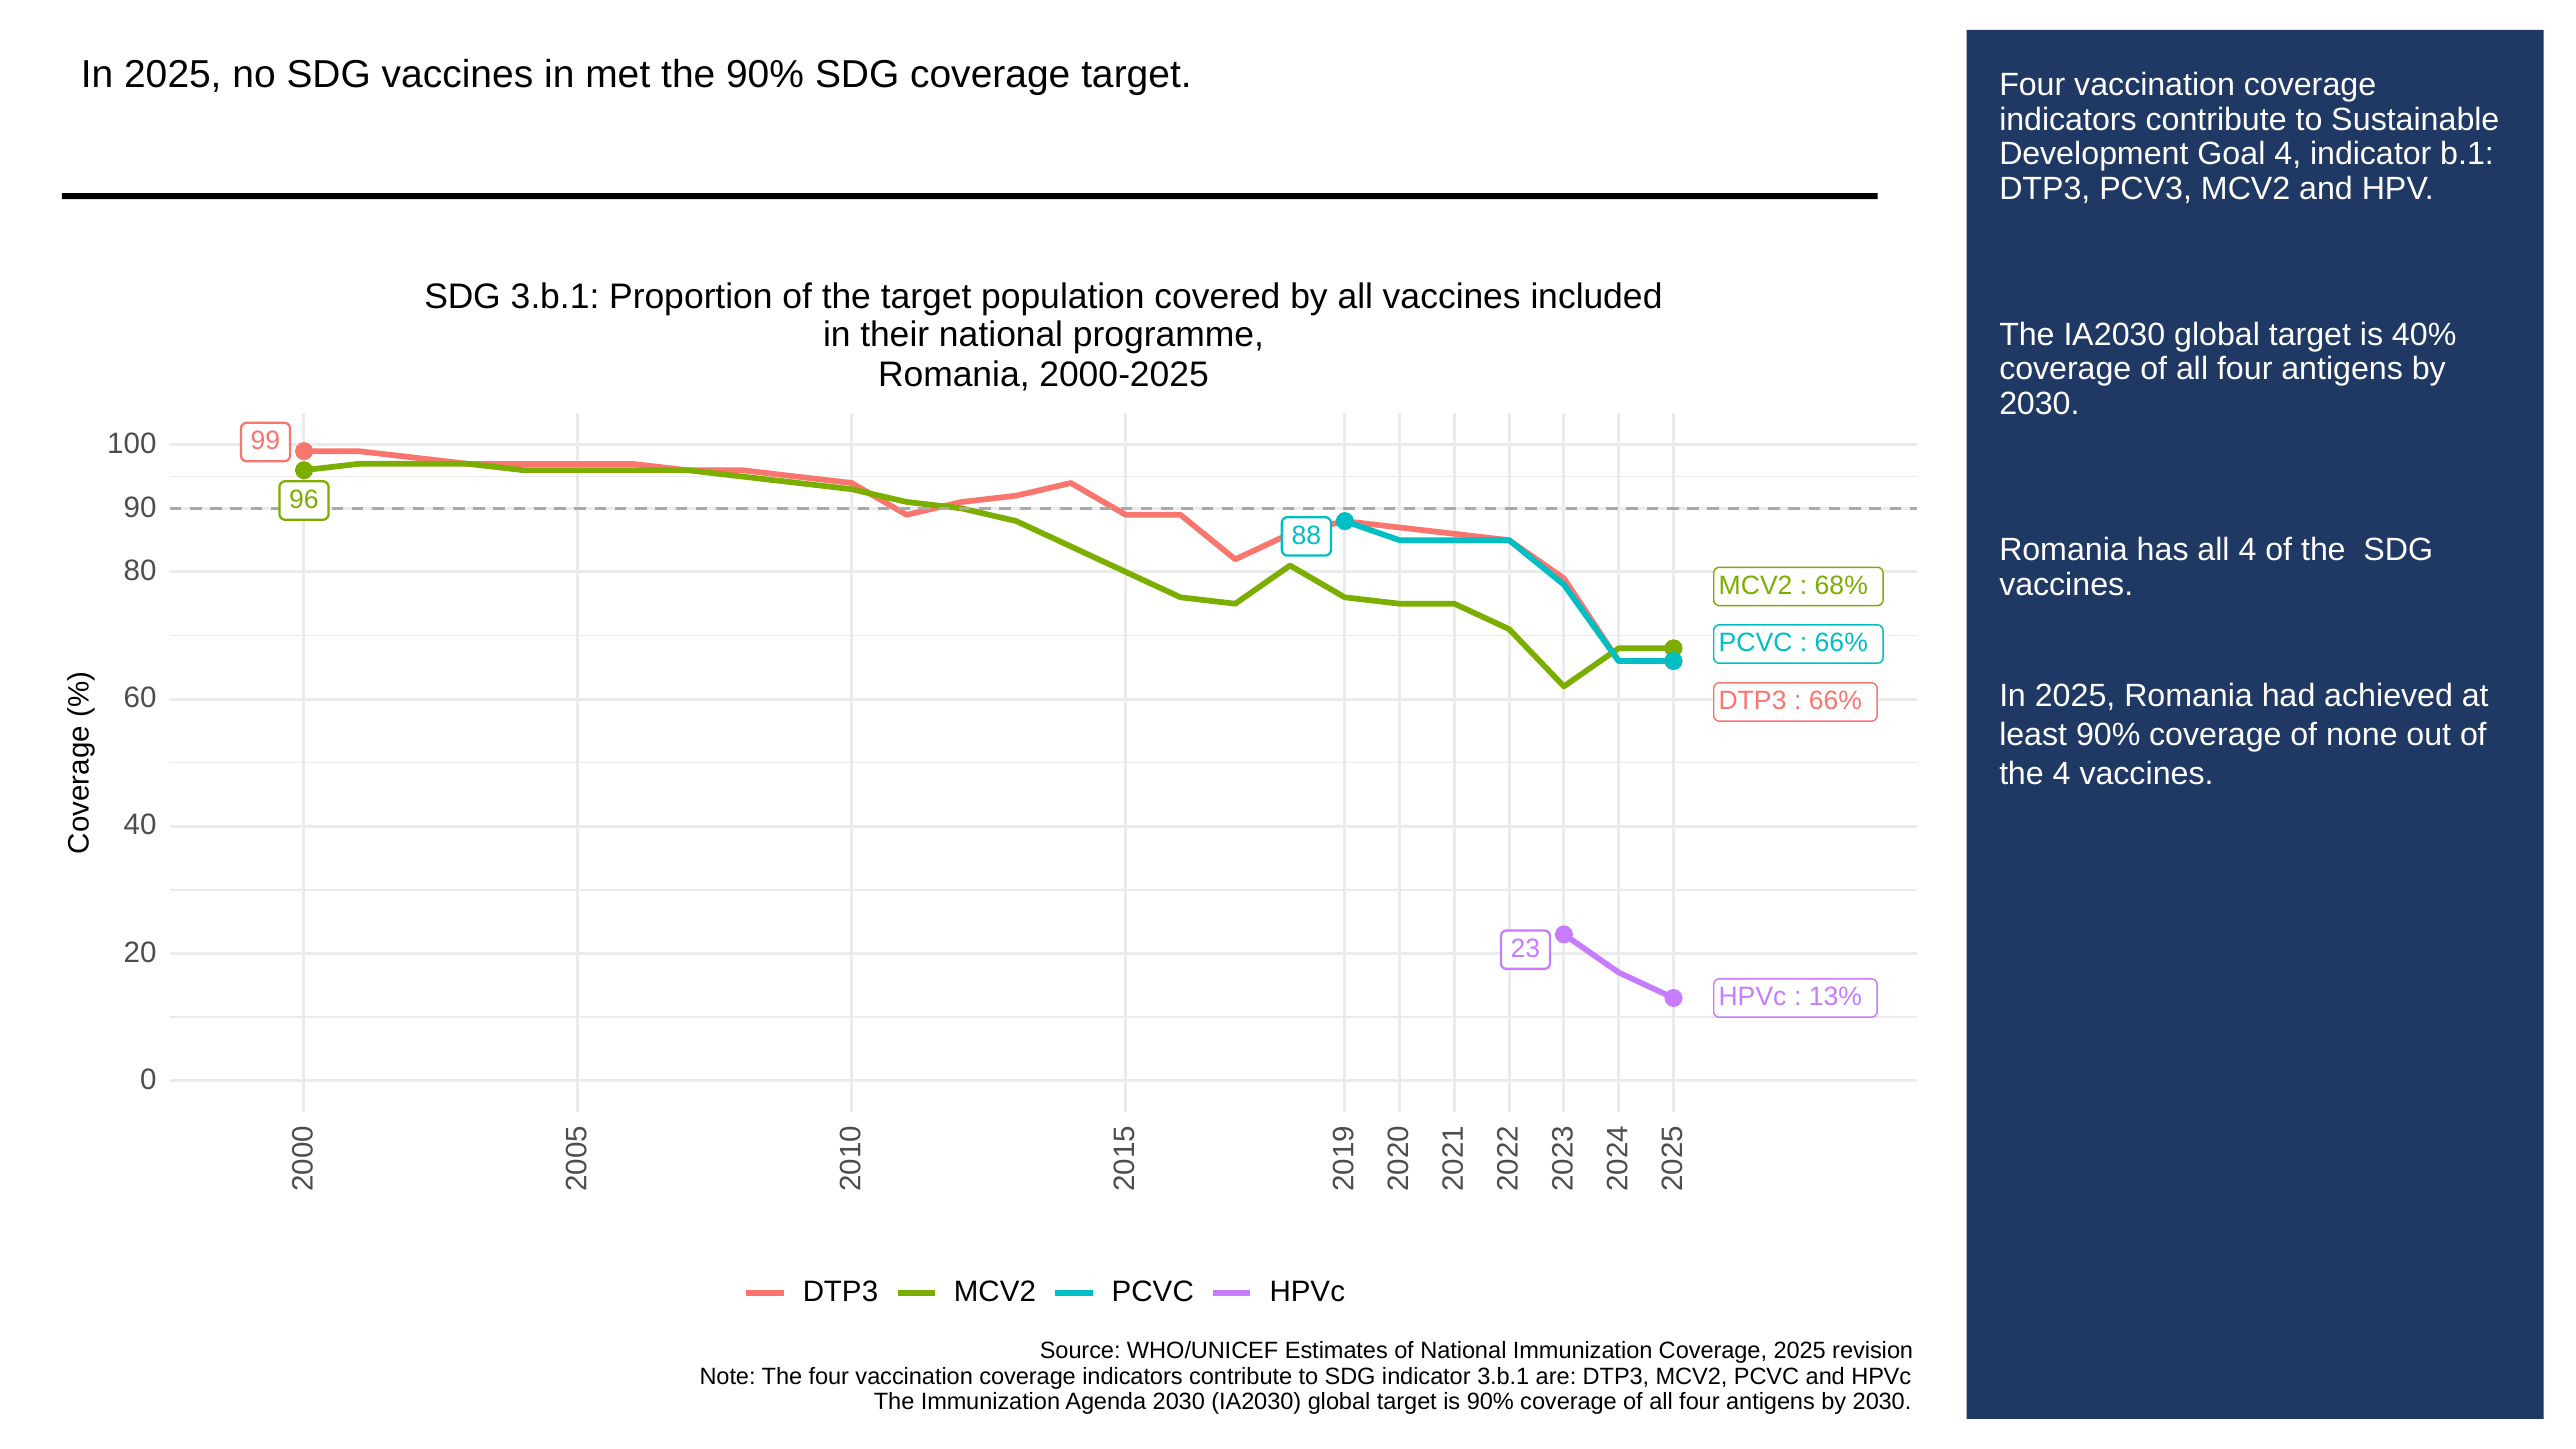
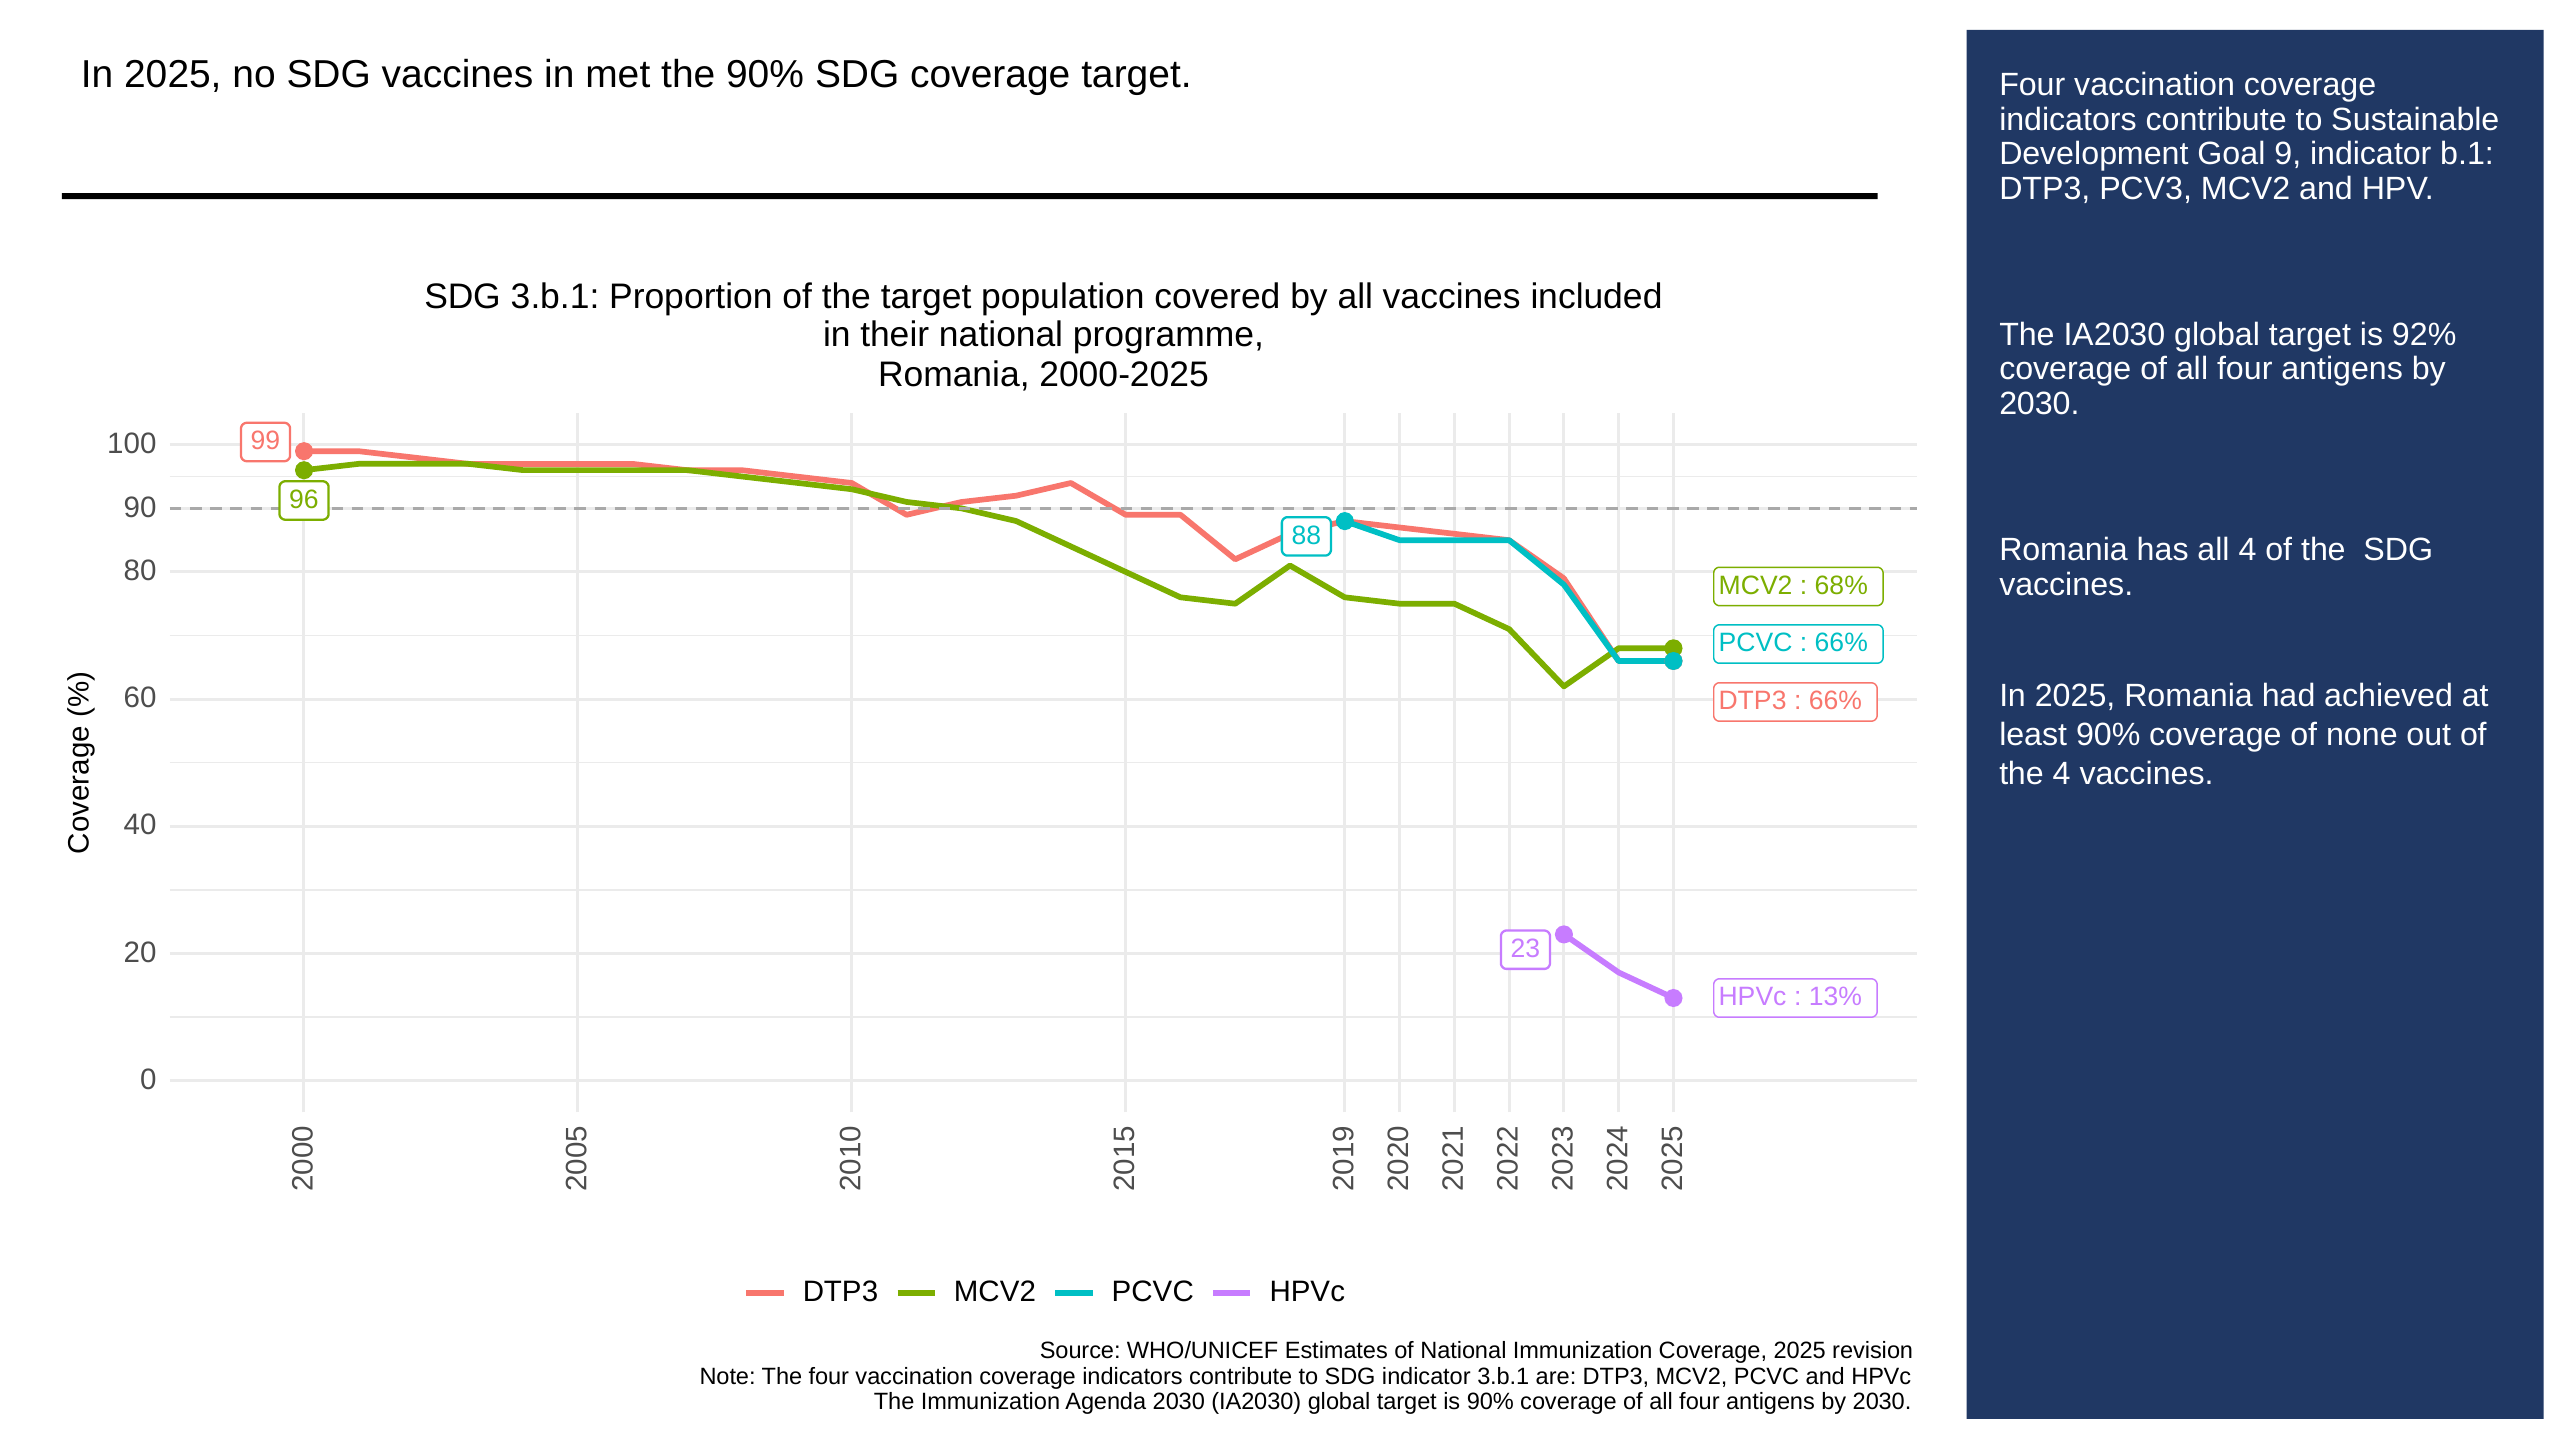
Goal 4: 4 -> 9
40%: 40% -> 92%
